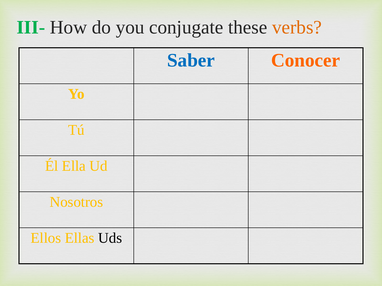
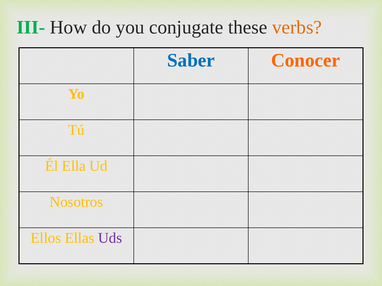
Uds colour: black -> purple
